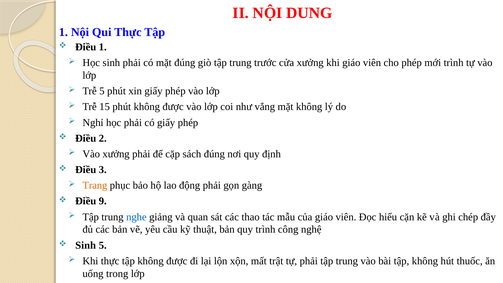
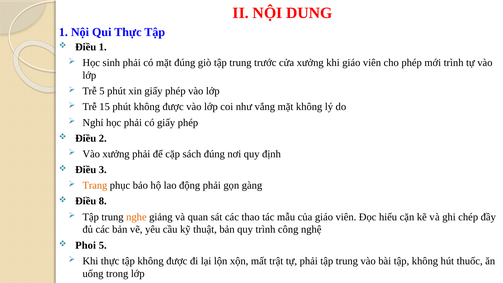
9: 9 -> 8
nghe colour: blue -> orange
Sinh at (86, 245): Sinh -> Phoi
